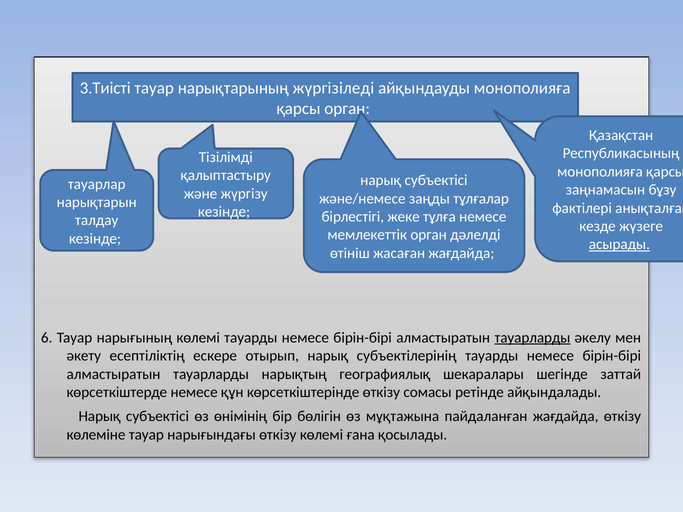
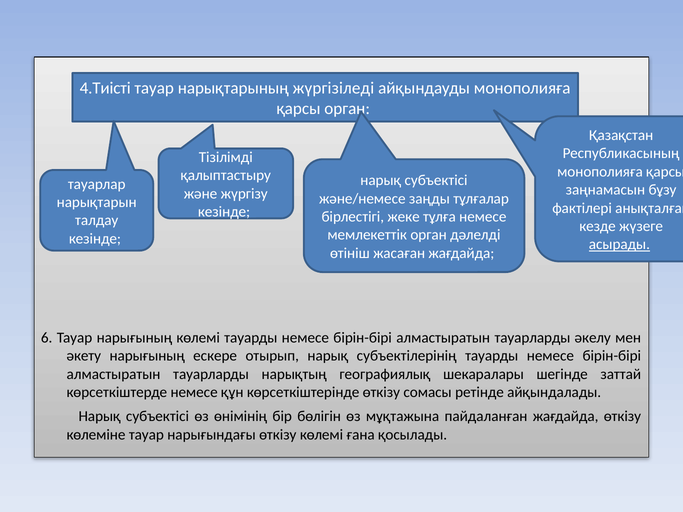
3.Тиісті: 3.Тиісті -> 4.Тиісті
тауарларды at (532, 338) underline: present -> none
әкету есептіліктің: есептіліктің -> нарығының
